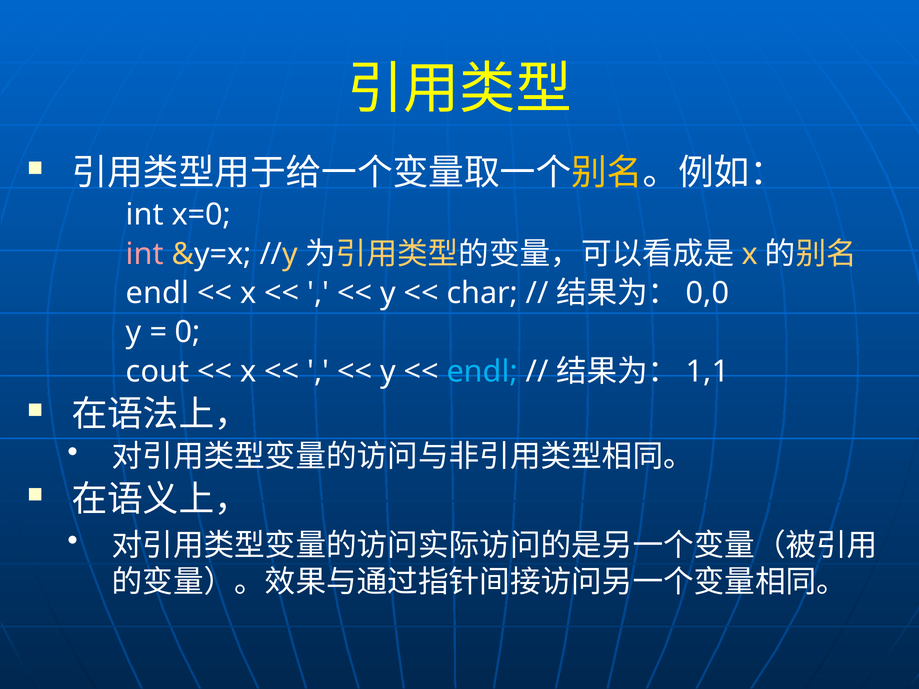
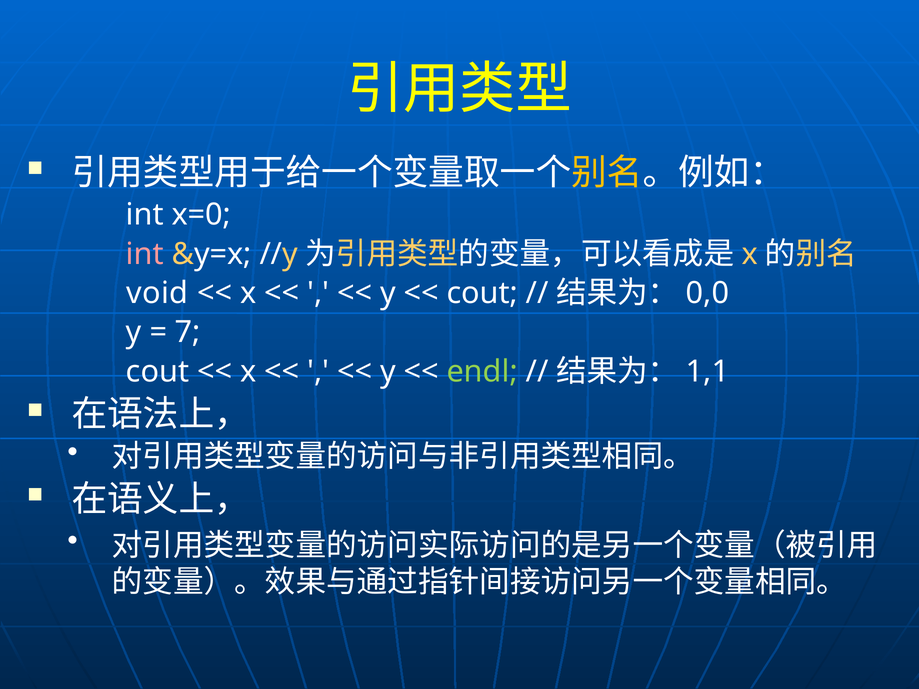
endl at (157, 293): endl -> void
char at (482, 293): char -> cout
0: 0 -> 7
endl at (482, 372) colour: light blue -> light green
